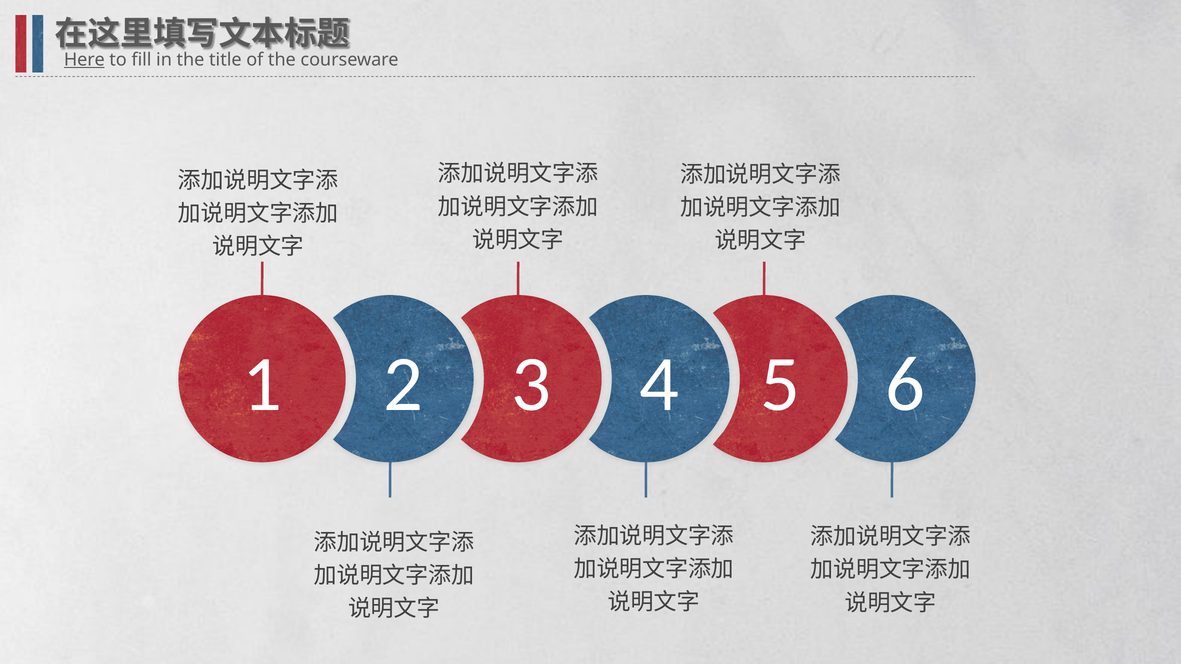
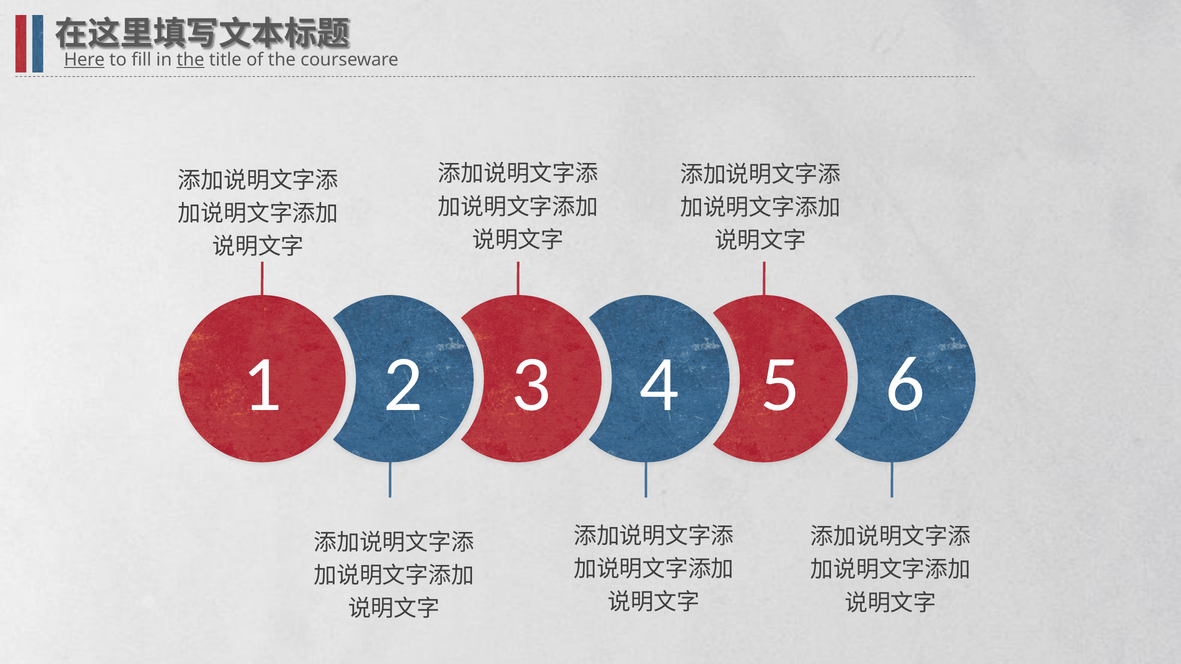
the at (190, 60) underline: none -> present
